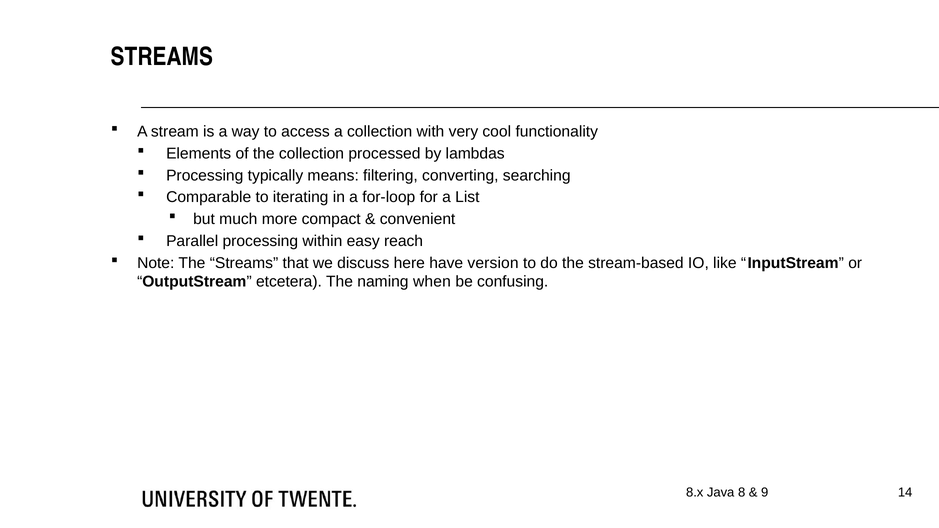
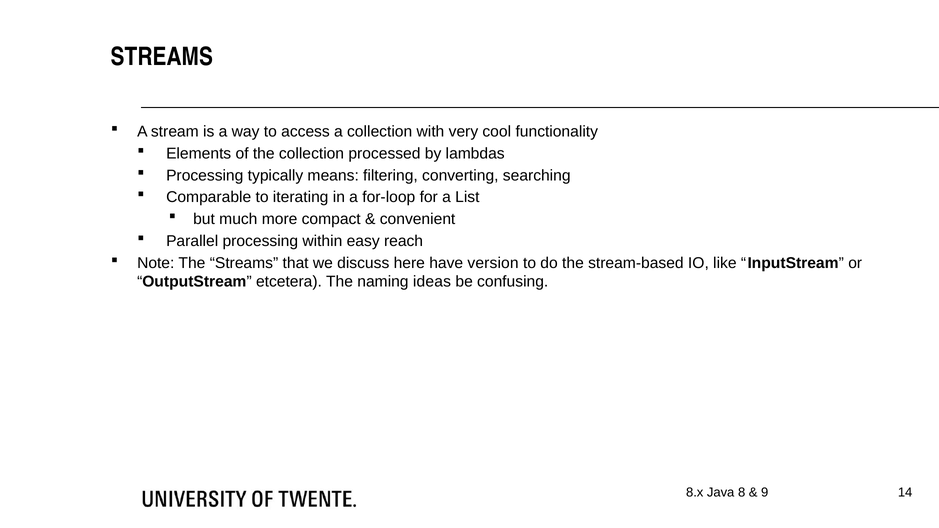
when: when -> ideas
